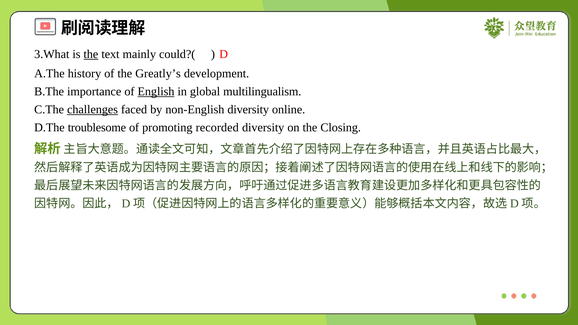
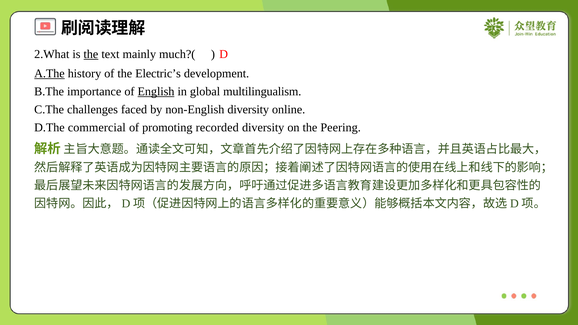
3.What: 3.What -> 2.What
could?(: could?( -> much?(
A.The underline: none -> present
Greatly’s: Greatly’s -> Electric’s
challenges underline: present -> none
troublesome: troublesome -> commercial
Closing: Closing -> Peering
